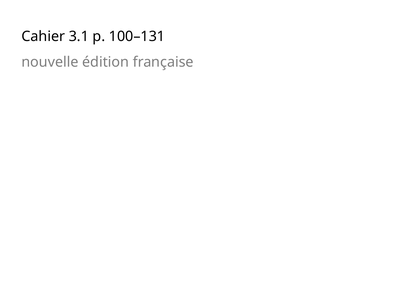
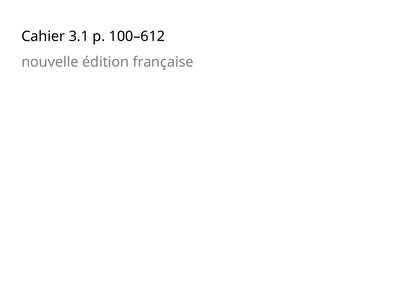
100–131: 100–131 -> 100–612
